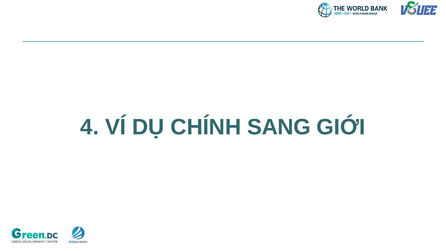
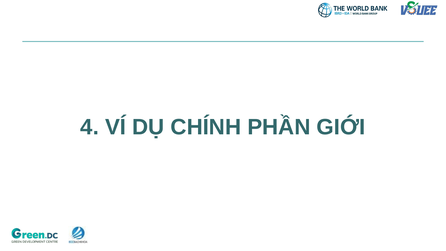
SANG: SANG -> PHẦN
